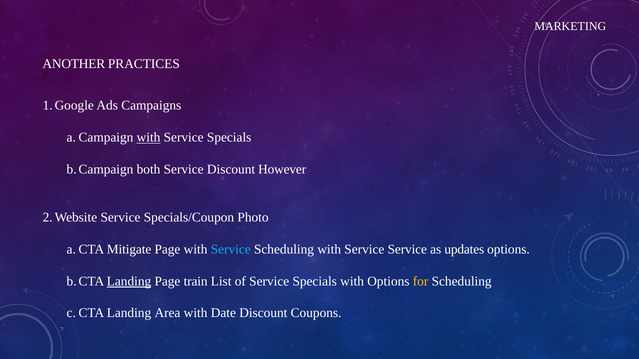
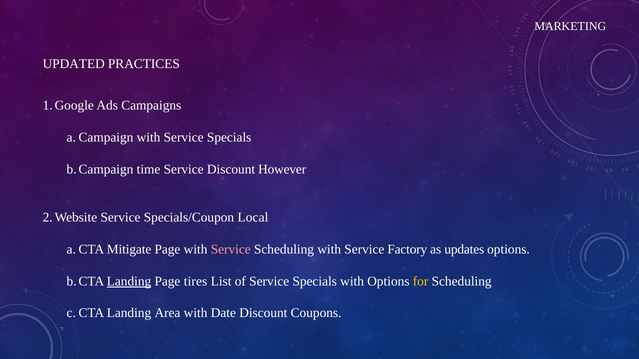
ANOTHER: ANOTHER -> UPDATED
with at (149, 138) underline: present -> none
both: both -> time
Photo: Photo -> Local
Service at (231, 250) colour: light blue -> pink
Service Service: Service -> Factory
train: train -> tires
